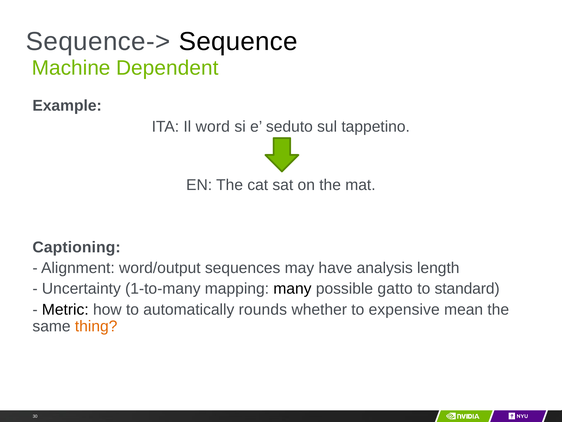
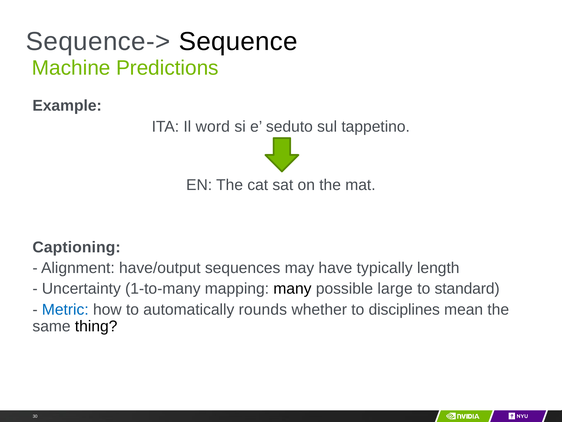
Dependent: Dependent -> Predictions
word/output: word/output -> have/output
analysis: analysis -> typically
gatto: gatto -> large
Metric colour: black -> blue
expensive: expensive -> disciplines
thing colour: orange -> black
